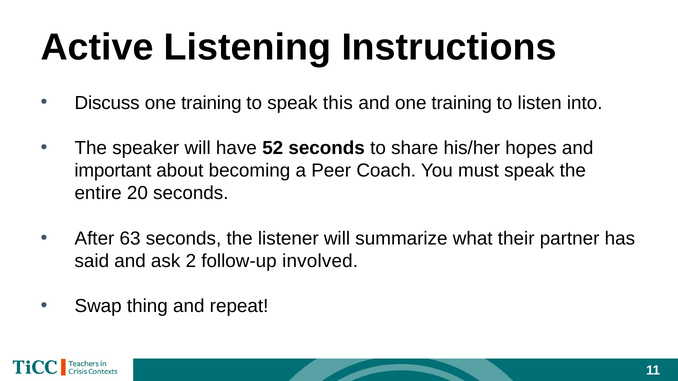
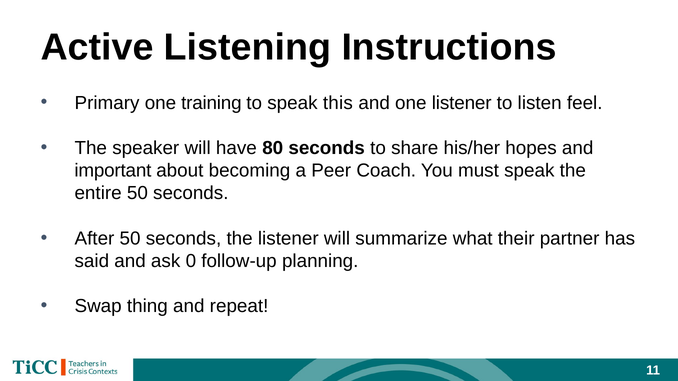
Discuss: Discuss -> Primary
and one training: training -> listener
into: into -> feel
52: 52 -> 80
entire 20: 20 -> 50
After 63: 63 -> 50
2: 2 -> 0
involved: involved -> planning
